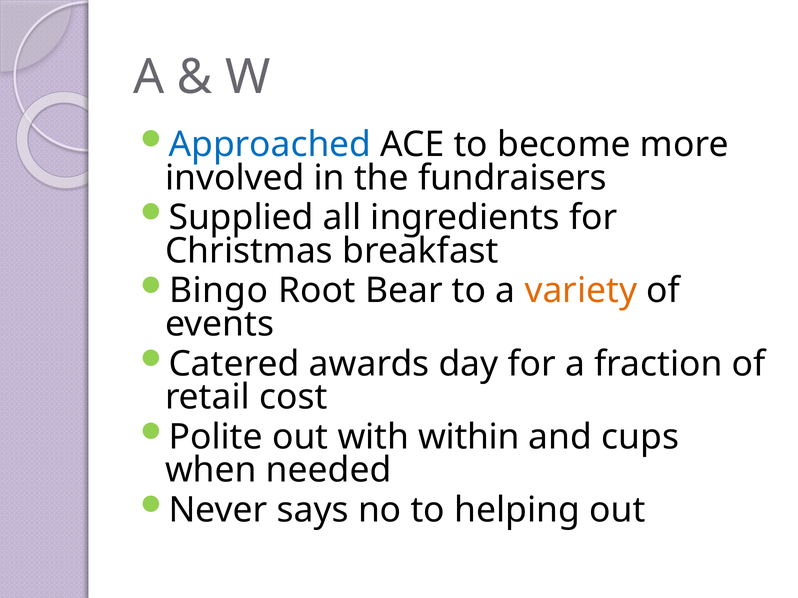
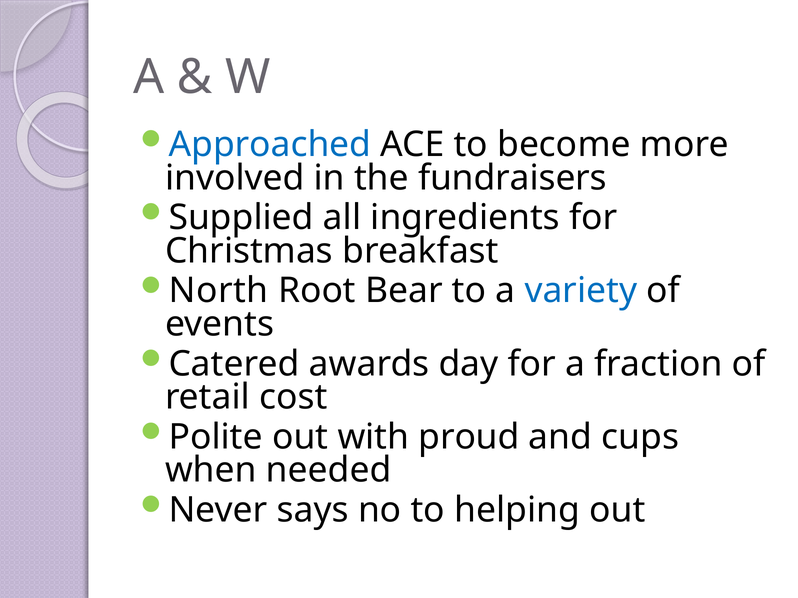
Bingo: Bingo -> North
variety colour: orange -> blue
within: within -> proud
